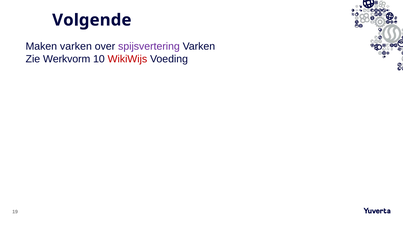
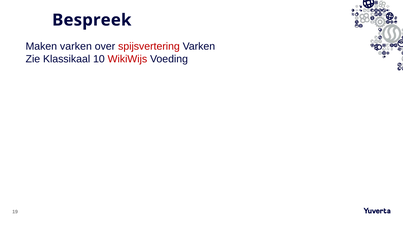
Volgende: Volgende -> Bespreek
spijsvertering colour: purple -> red
Werkvorm: Werkvorm -> Klassikaal
